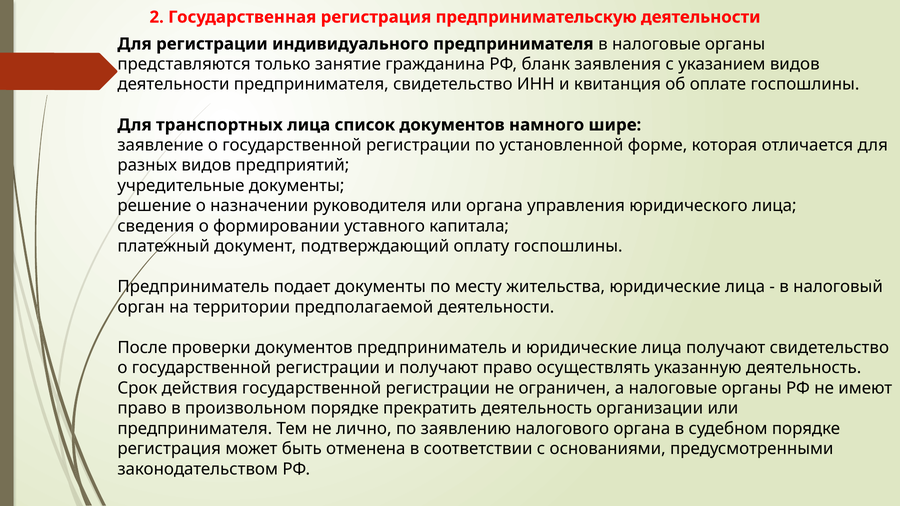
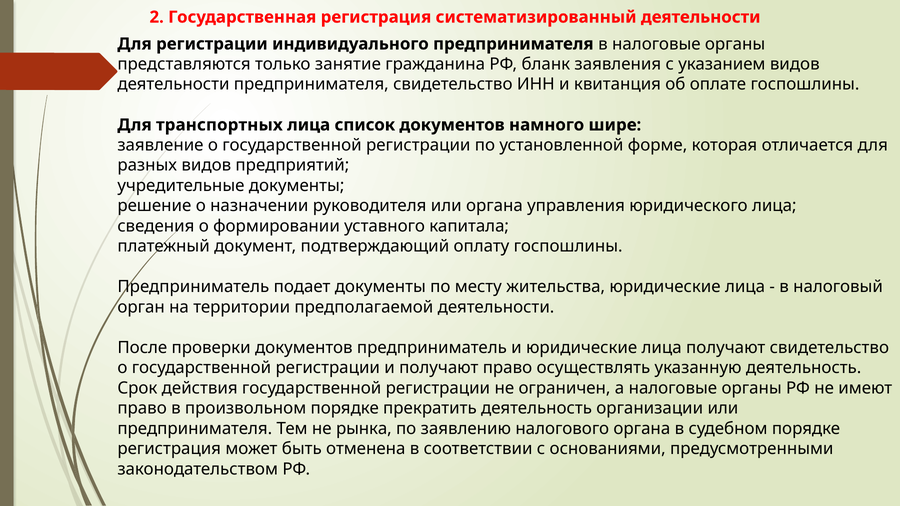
предпринимательскую: предпринимательскую -> систематизированный
лично: лично -> рынка
